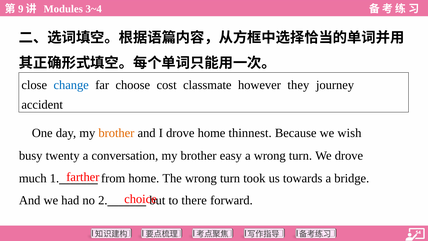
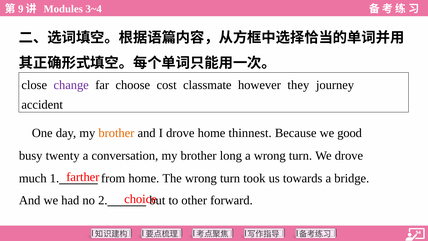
change colour: blue -> purple
wish: wish -> good
easy: easy -> long
there: there -> other
